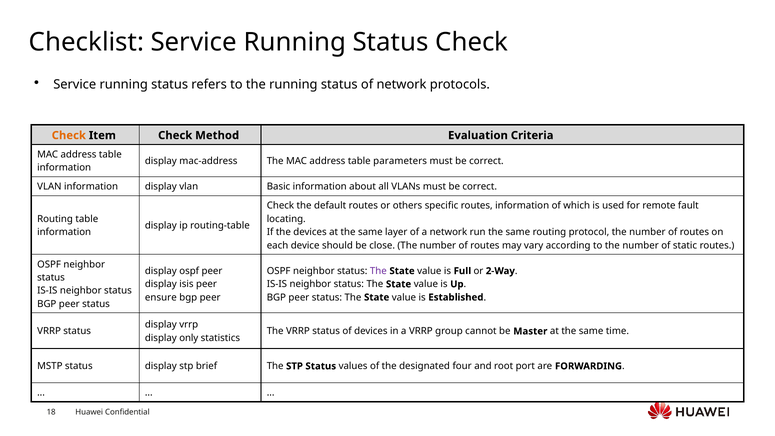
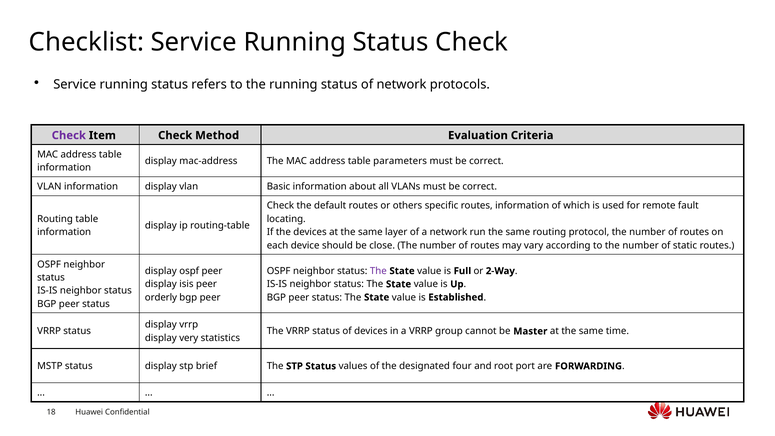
Check at (69, 135) colour: orange -> purple
ensure: ensure -> orderly
only: only -> very
